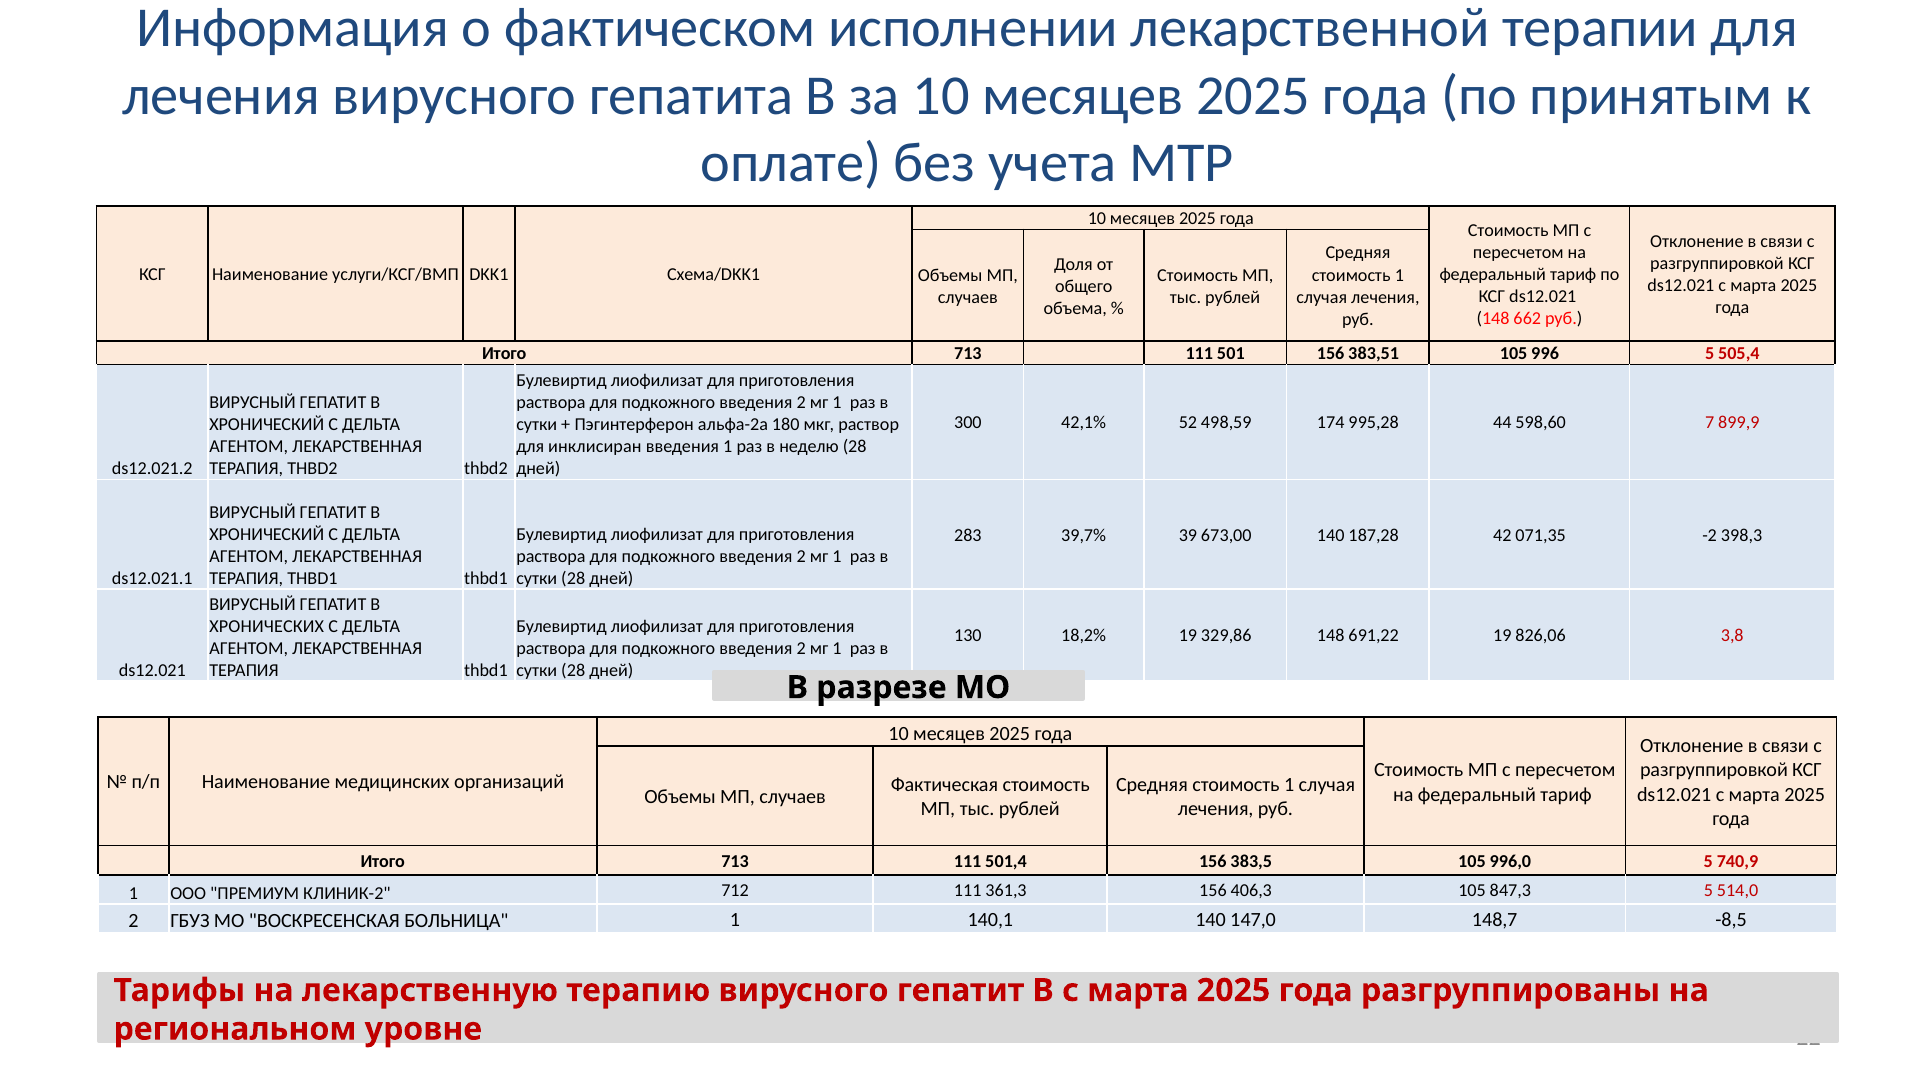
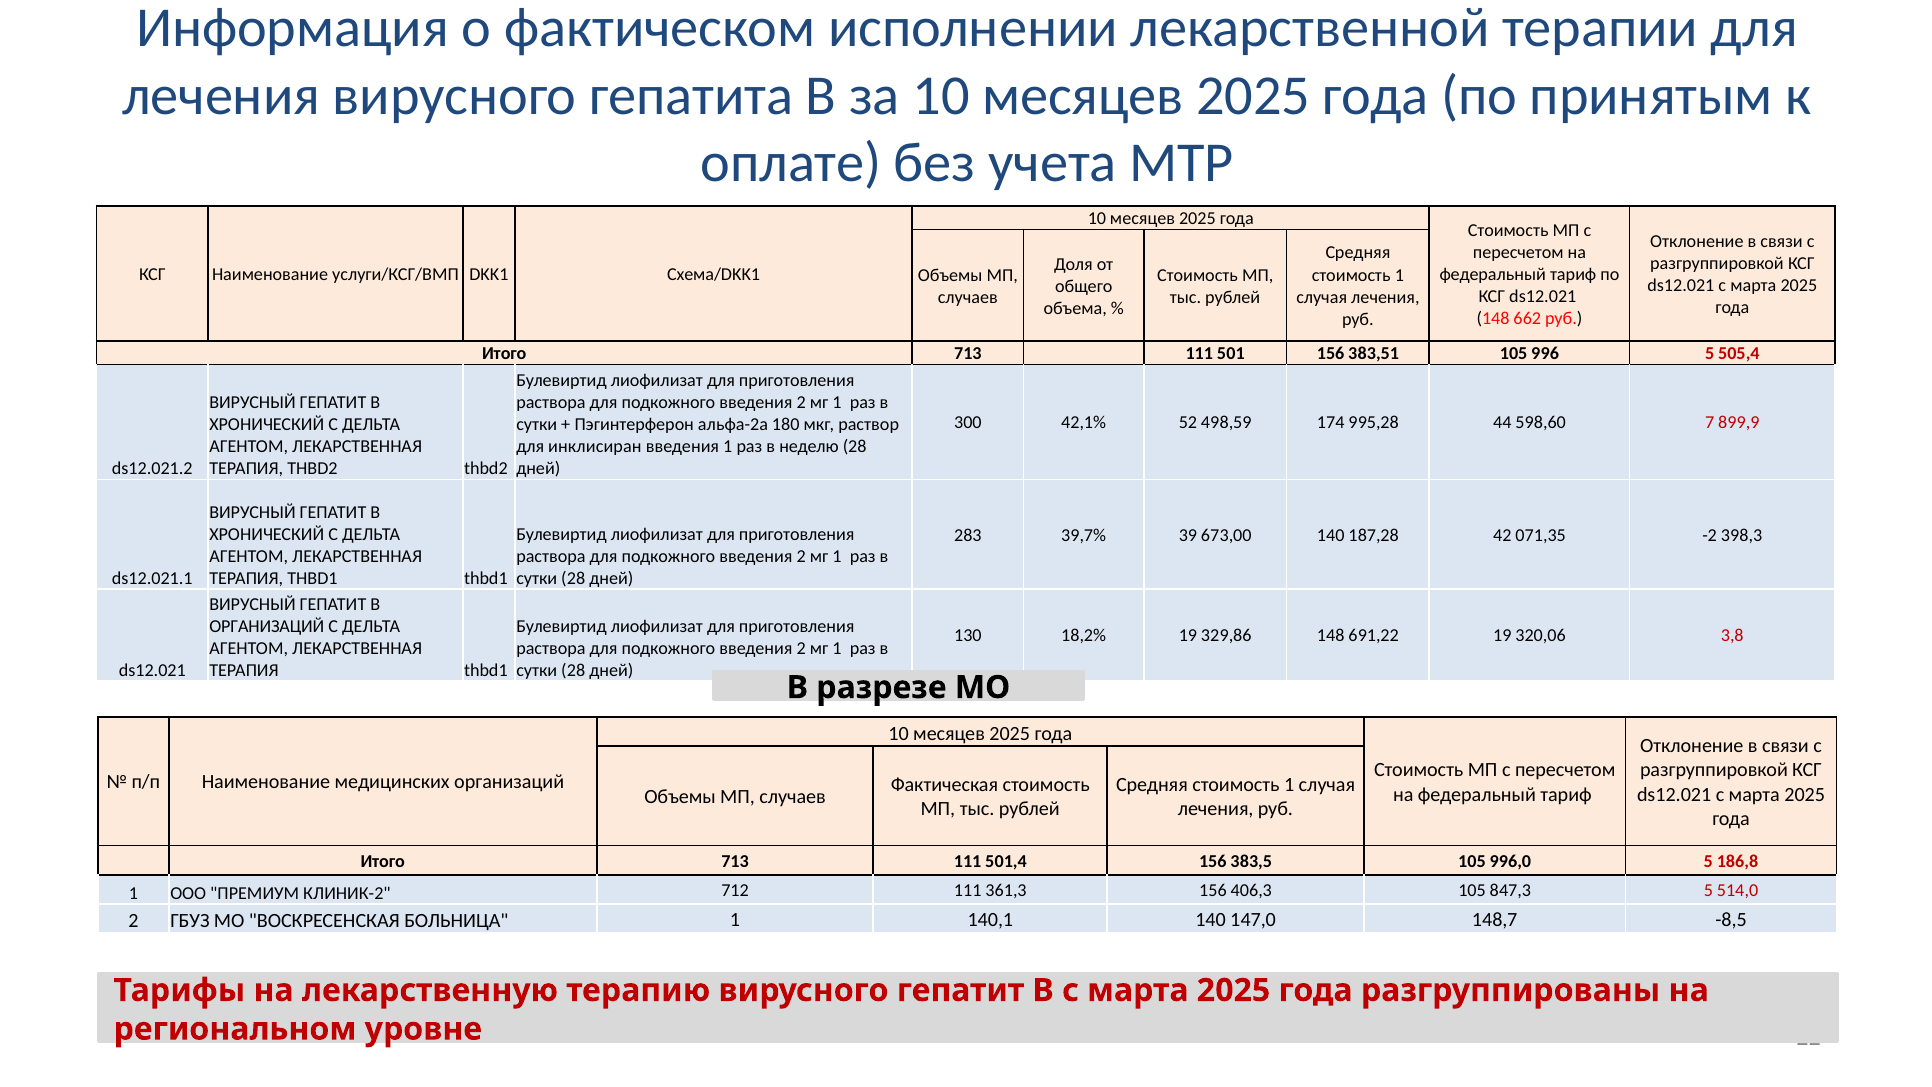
ХРОНИЧЕСКИХ at (267, 626): ХРОНИЧЕСКИХ -> ОРГАНИЗАЦИЙ
826,06: 826,06 -> 320,06
740,9: 740,9 -> 186,8
